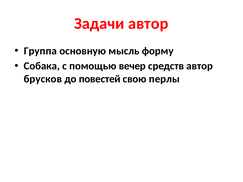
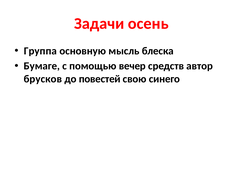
Задачи автор: автор -> осень
форму: форму -> блеска
Собака: Собака -> Бумаге
перлы: перлы -> синего
